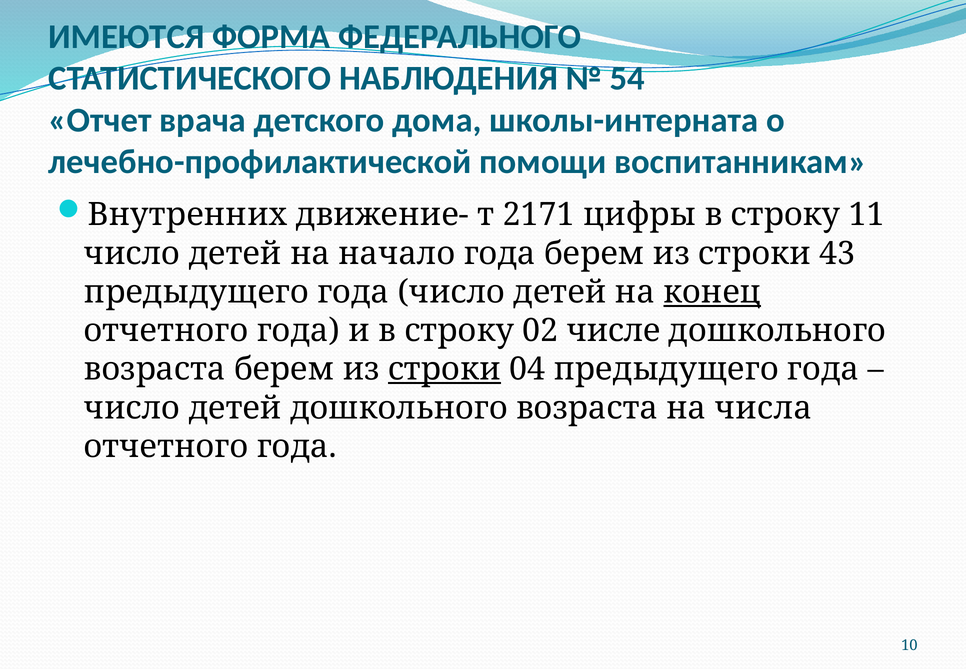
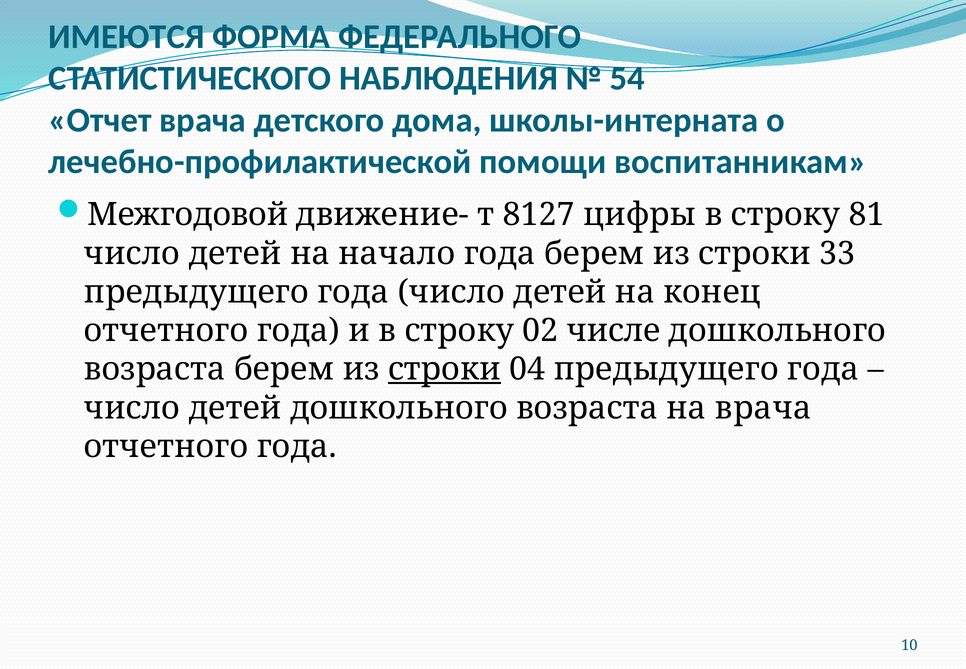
Внутренних: Внутренних -> Межгодовой
2171: 2171 -> 8127
11: 11 -> 81
43: 43 -> 33
конец underline: present -> none
на числа: числа -> врача
